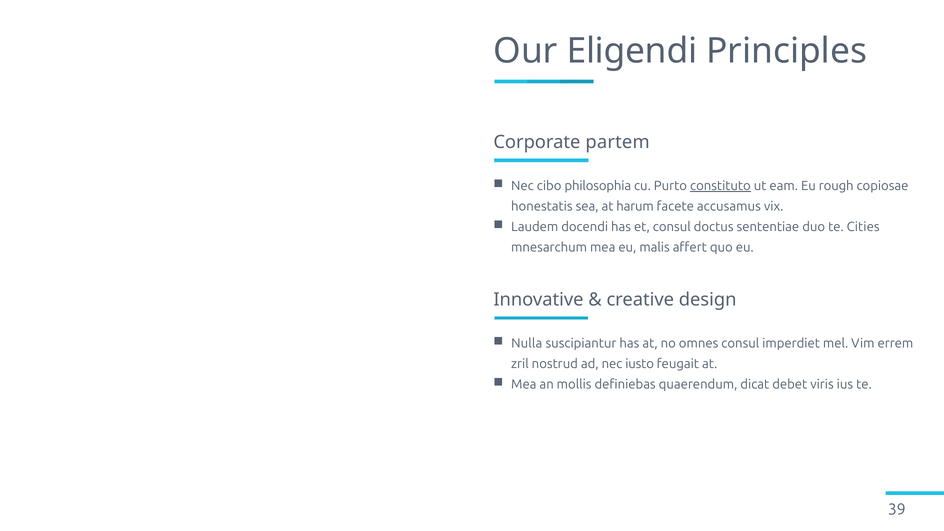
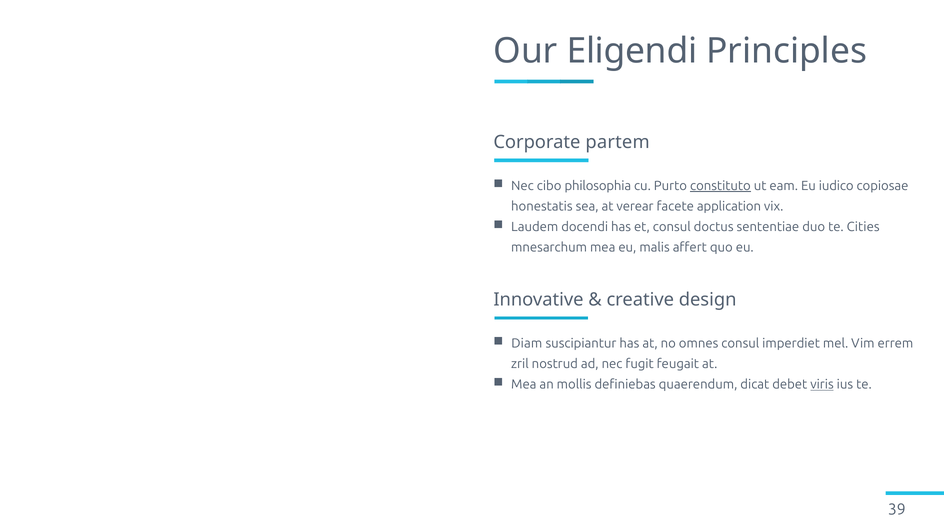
rough: rough -> iudico
harum: harum -> verear
accusamus: accusamus -> application
Nulla: Nulla -> Diam
iusto: iusto -> fugit
viris underline: none -> present
